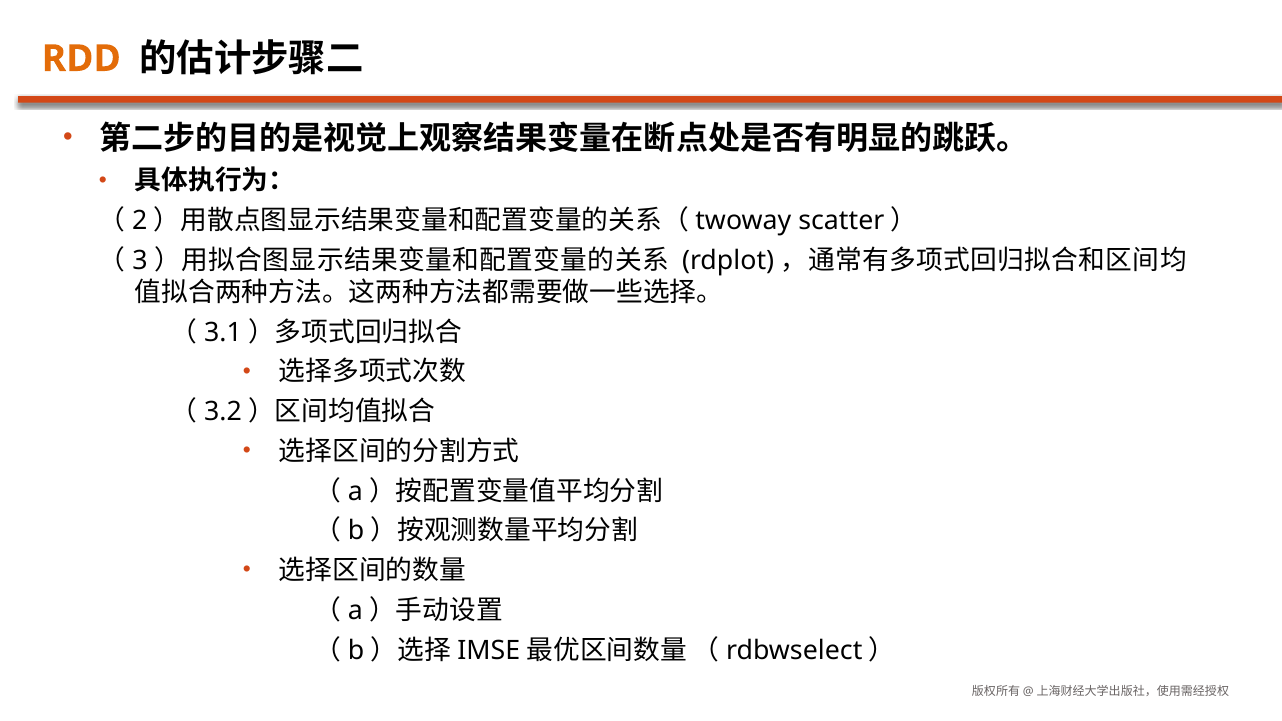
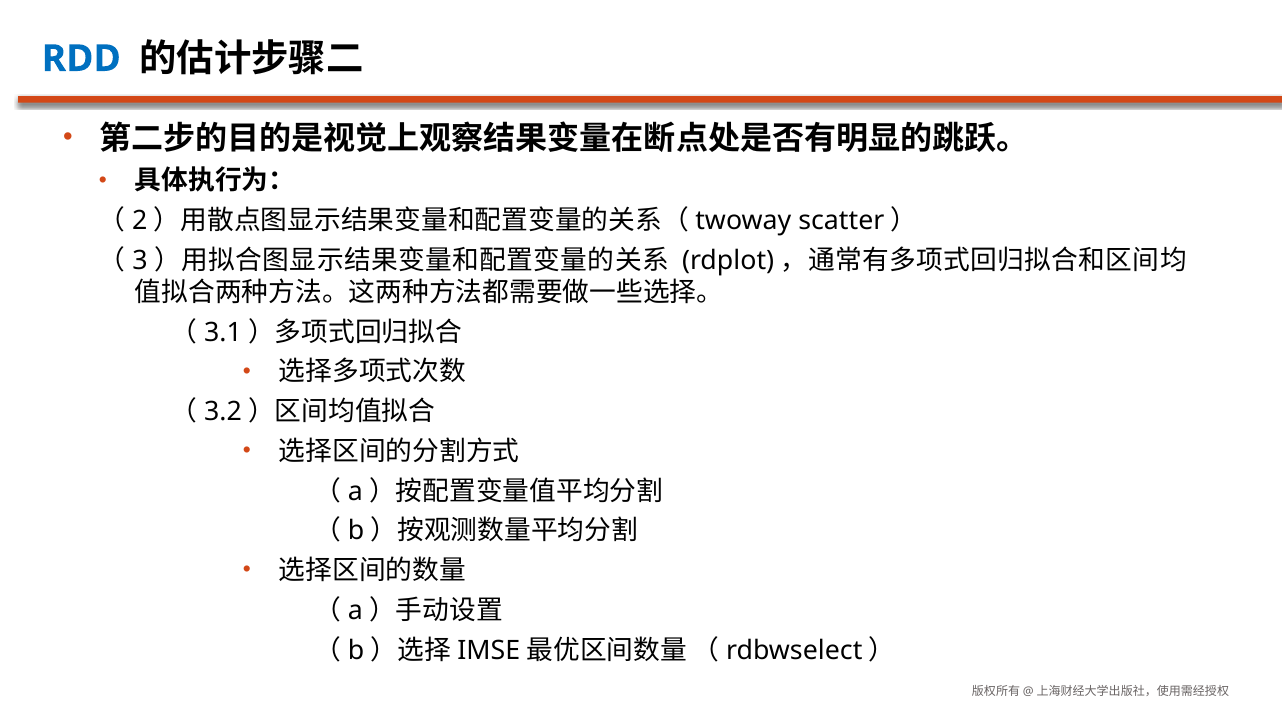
RDD colour: orange -> blue
